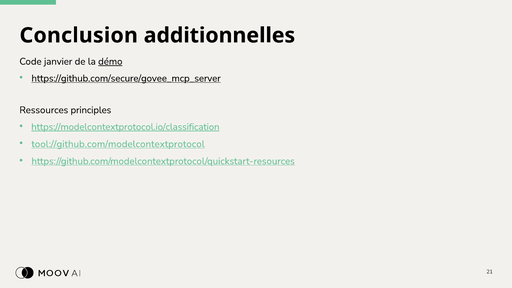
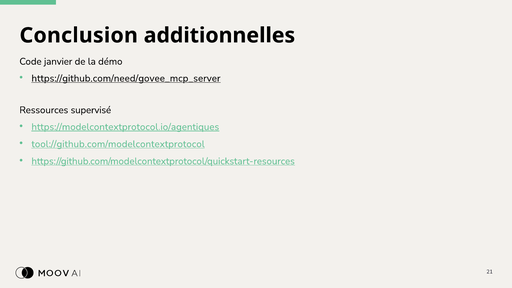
démo underline: present -> none
https://github.com/secure/govee_mcp_server: https://github.com/secure/govee_mcp_server -> https://github.com/need/govee_mcp_server
principles: principles -> supervisé
https://modelcontextprotocol.io/classification: https://modelcontextprotocol.io/classification -> https://modelcontextprotocol.io/agentiques
